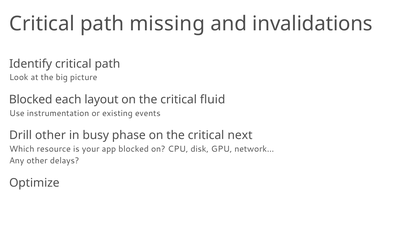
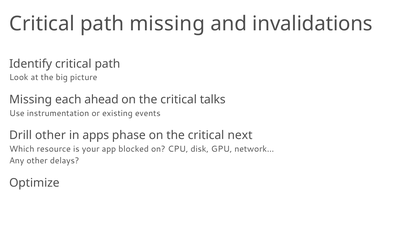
Blocked at (31, 99): Blocked -> Missing
layout: layout -> ahead
fluid: fluid -> talks
busy: busy -> apps
